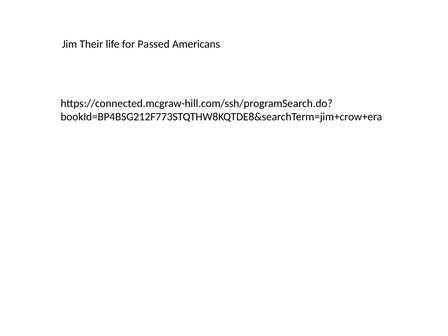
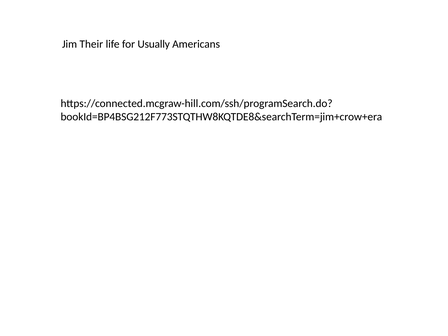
Passed: Passed -> Usually
